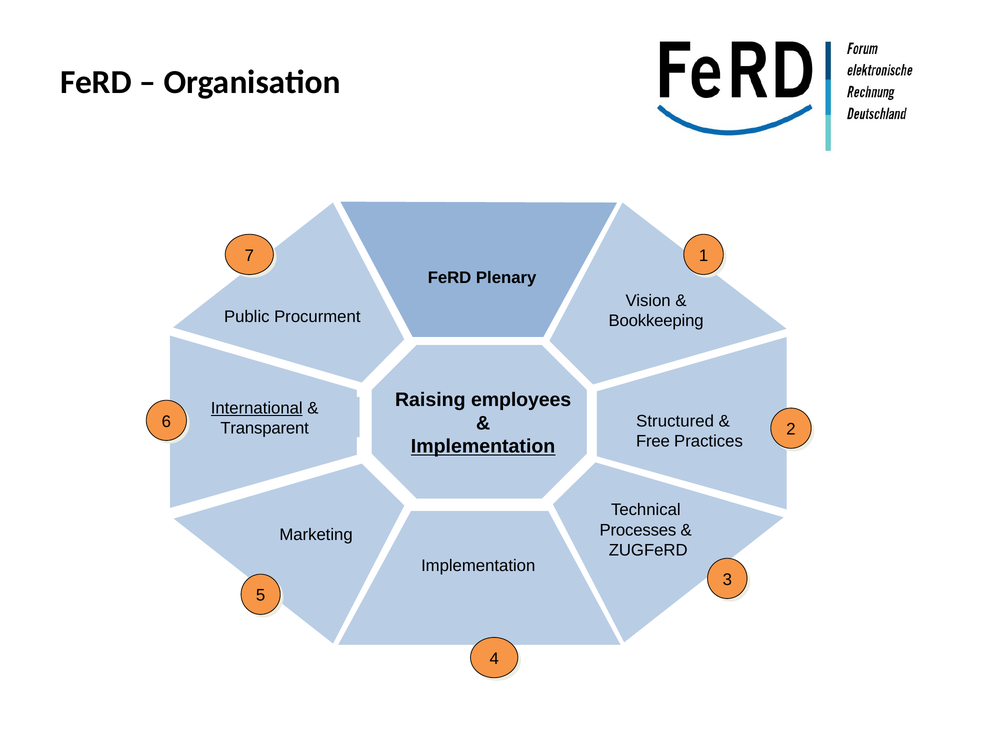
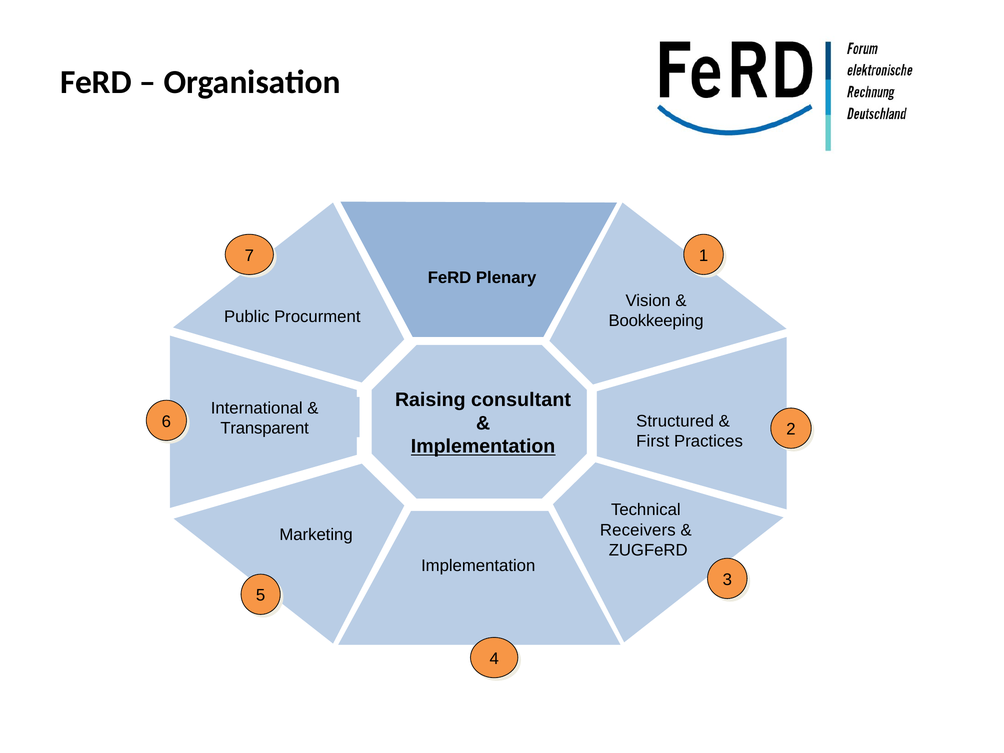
employees: employees -> consultant
International underline: present -> none
Free: Free -> First
Processes: Processes -> Receivers
